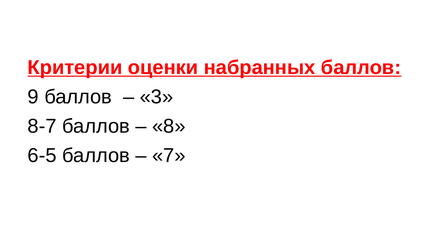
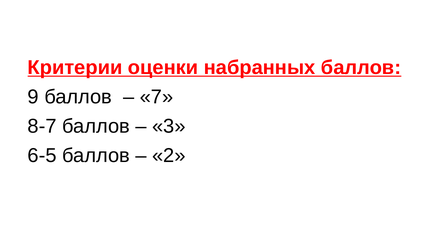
3: 3 -> 7
8: 8 -> 3
7: 7 -> 2
